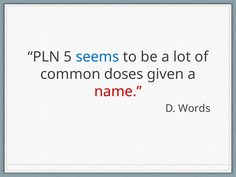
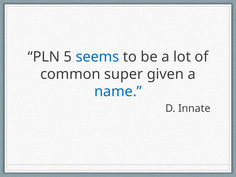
doses: doses -> super
name colour: red -> blue
Words: Words -> Innate
